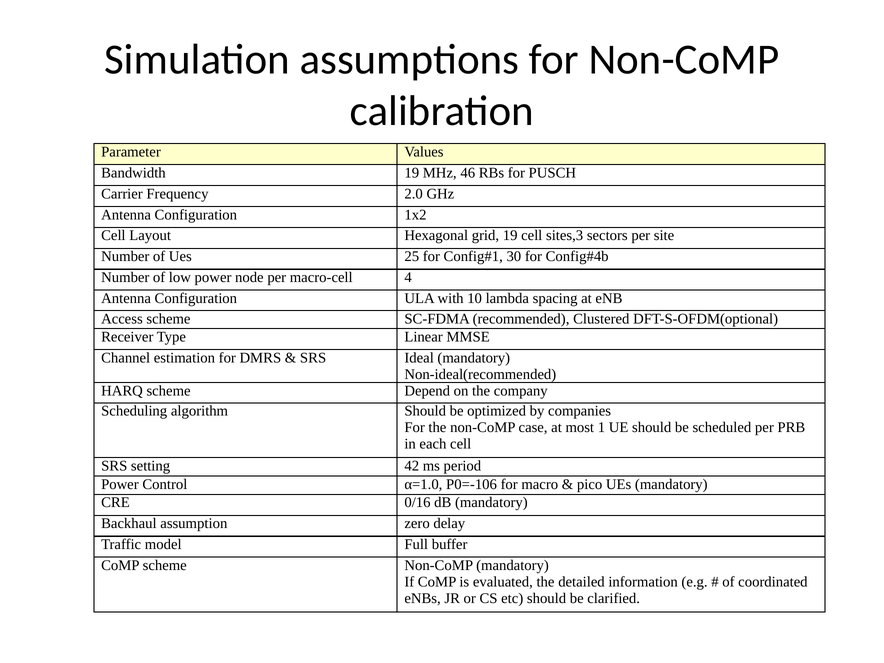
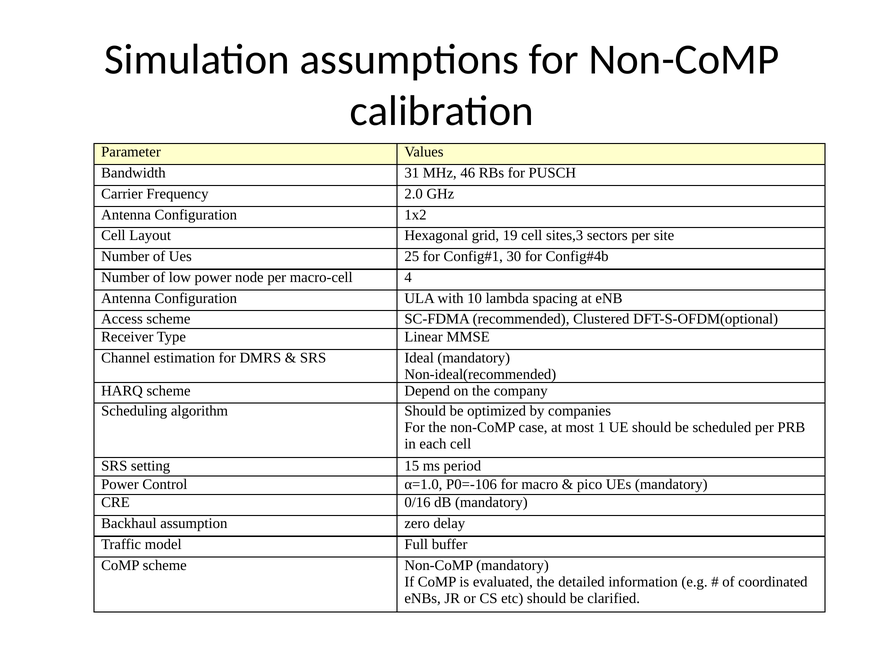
Bandwidth 19: 19 -> 31
42: 42 -> 15
